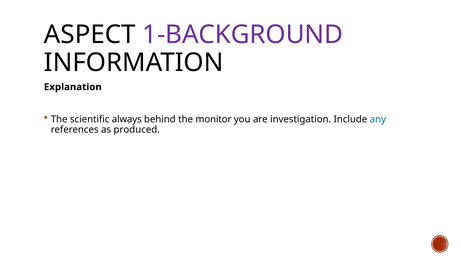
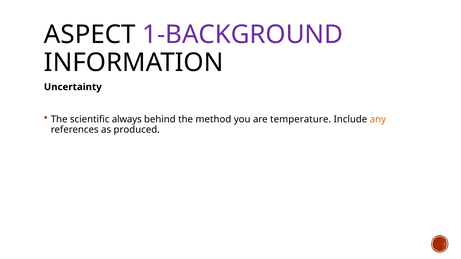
Explanation: Explanation -> Uncertainty
monitor: monitor -> method
investigation: investigation -> temperature
any colour: blue -> orange
